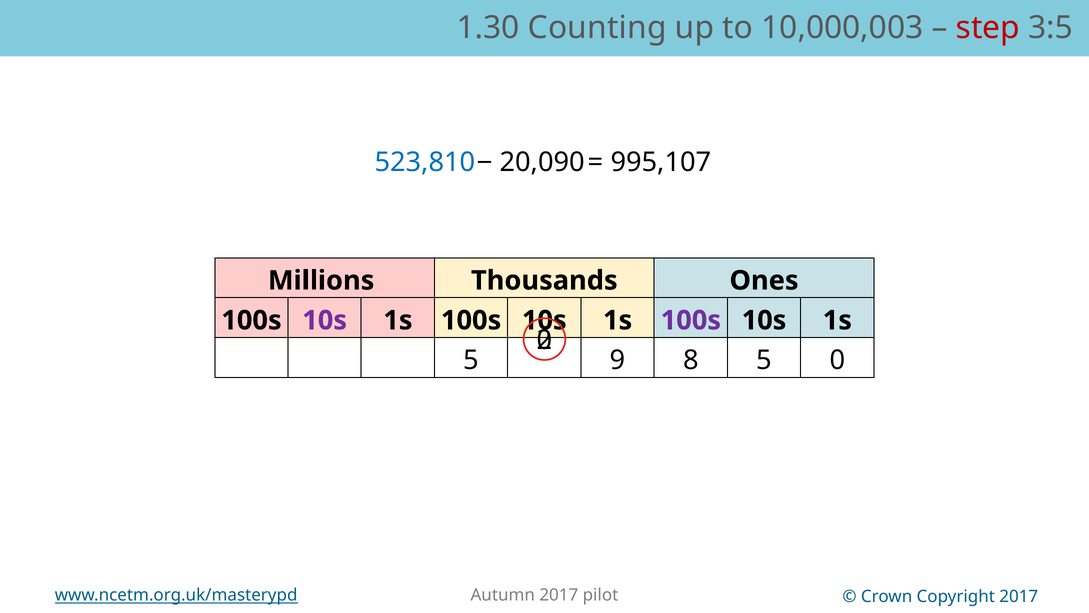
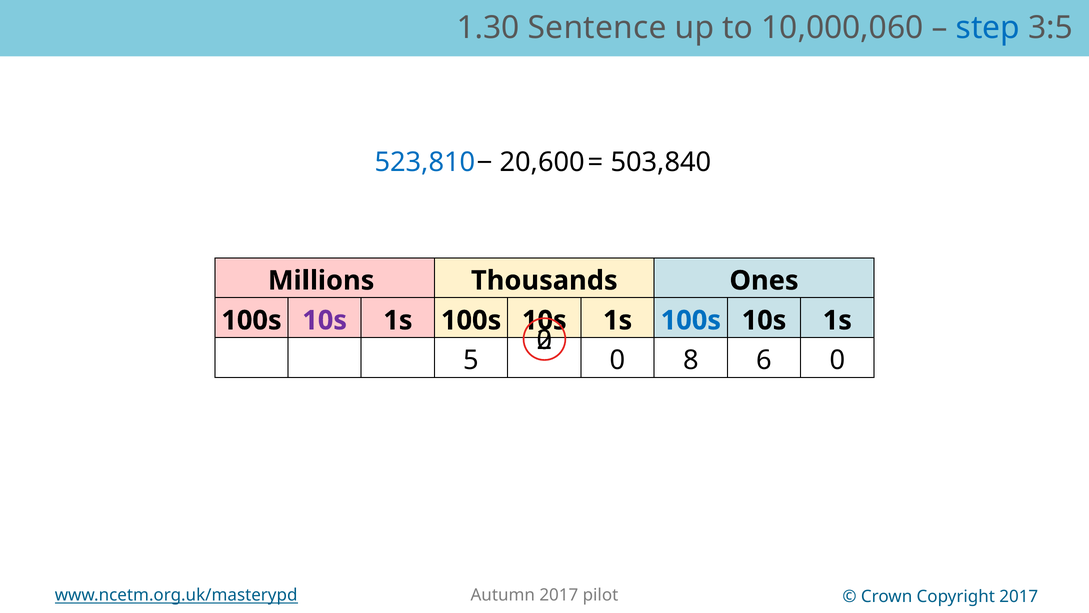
Counting: Counting -> Sentence
10,000,003: 10,000,003 -> 10,000,060
step colour: red -> blue
20,090: 20,090 -> 20,600
995,107: 995,107 -> 503,840
100s at (691, 320) colour: purple -> blue
5 9: 9 -> 0
8 5: 5 -> 6
